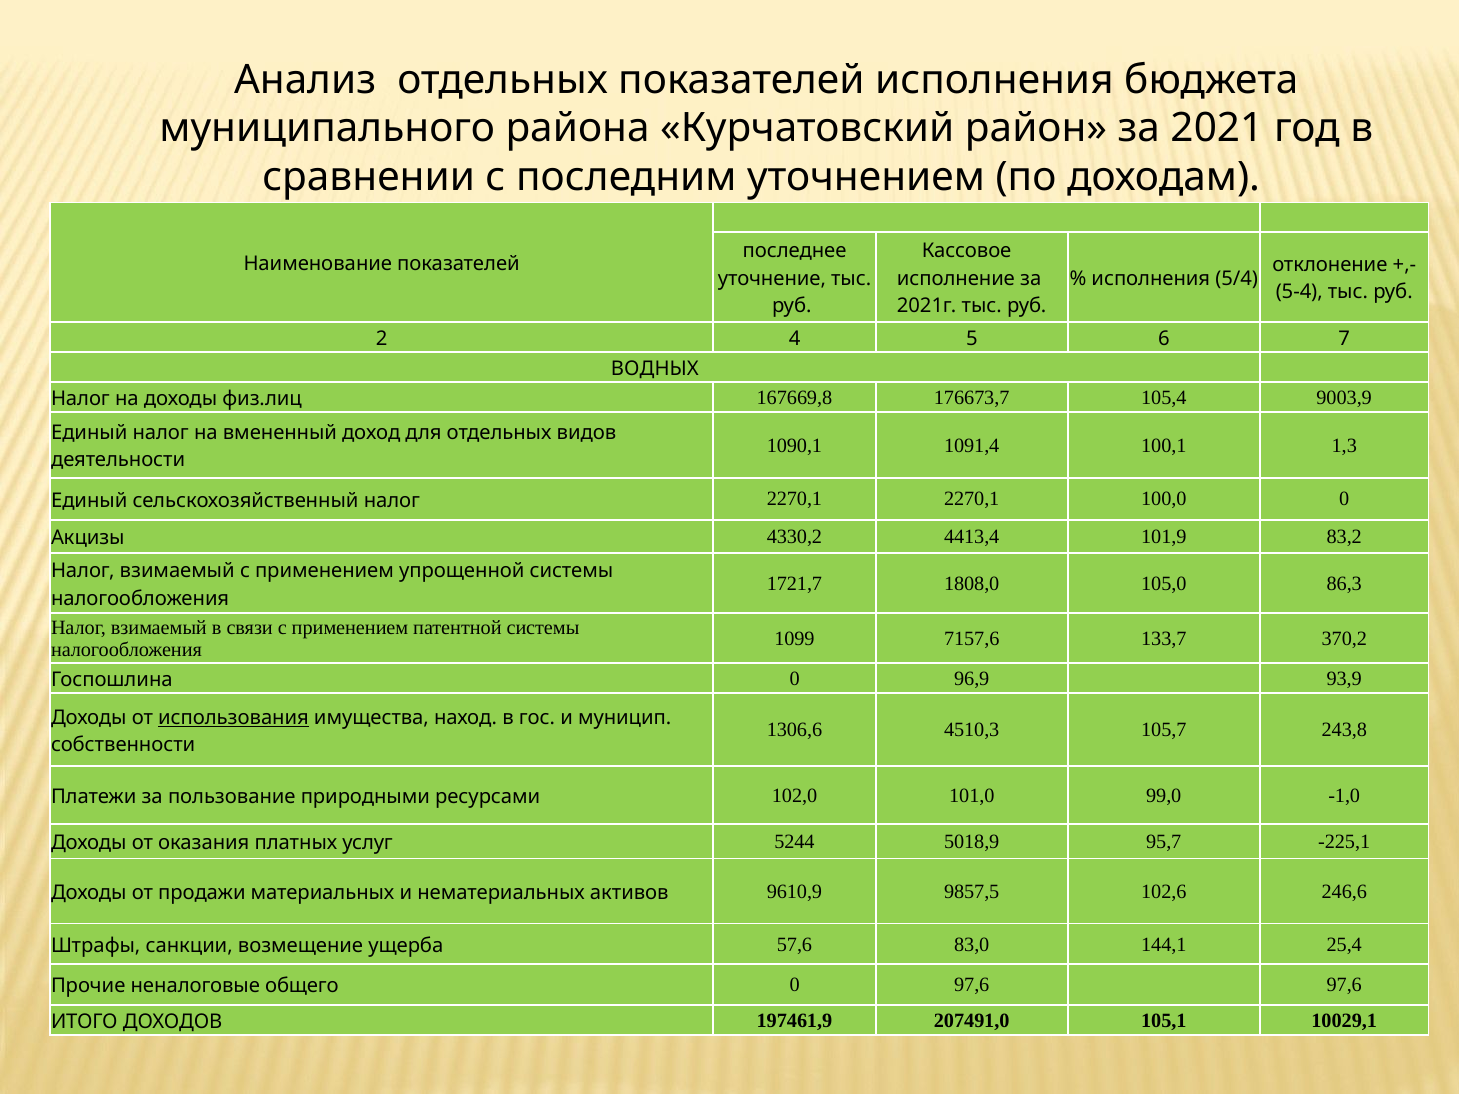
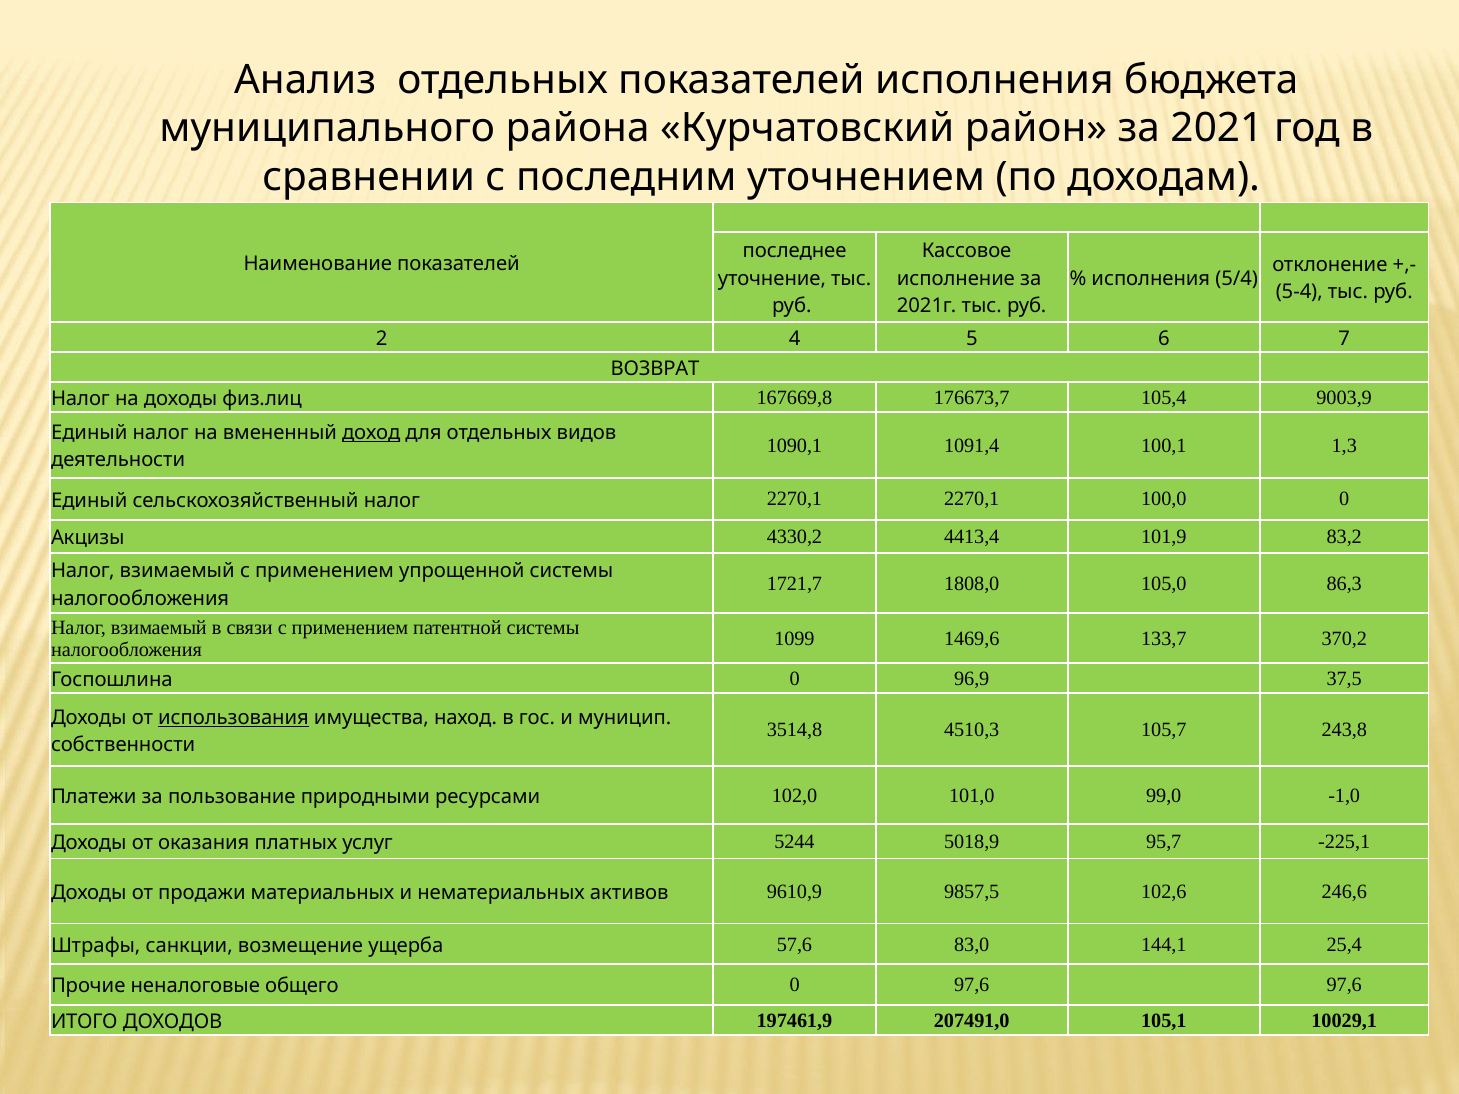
ВОДНЫХ: ВОДНЫХ -> ВОЗВРАТ
доход underline: none -> present
7157,6: 7157,6 -> 1469,6
93,9: 93,9 -> 37,5
1306,6: 1306,6 -> 3514,8
